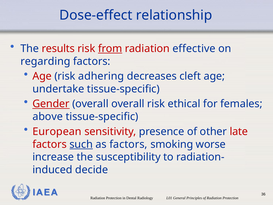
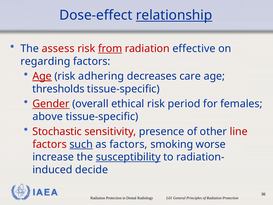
relationship underline: none -> present
results: results -> assess
Age at (42, 76) underline: none -> present
cleft: cleft -> care
undertake: undertake -> thresholds
overall overall: overall -> ethical
ethical: ethical -> period
European: European -> Stochastic
late: late -> line
susceptibility underline: none -> present
